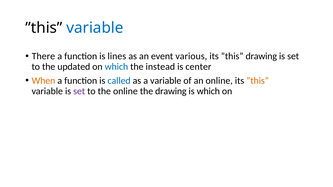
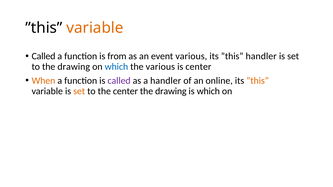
variable at (95, 28) colour: blue -> orange
There at (43, 56): There -> Called
lines: lines -> from
”this drawing: drawing -> handler
to the updated: updated -> drawing
the instead: instead -> various
called at (119, 81) colour: blue -> purple
a variable: variable -> handler
set at (79, 91) colour: purple -> orange
the online: online -> center
